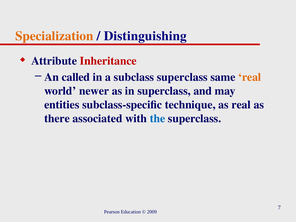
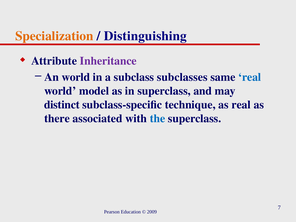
Inheritance colour: red -> purple
An called: called -> world
subclass superclass: superclass -> subclasses
real at (250, 77) colour: orange -> blue
newer: newer -> model
entities: entities -> distinct
